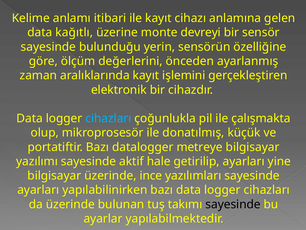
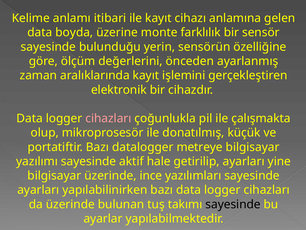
kağıtlı: kağıtlı -> boyda
devreyi: devreyi -> farklılık
cihazları at (108, 118) colour: light blue -> pink
